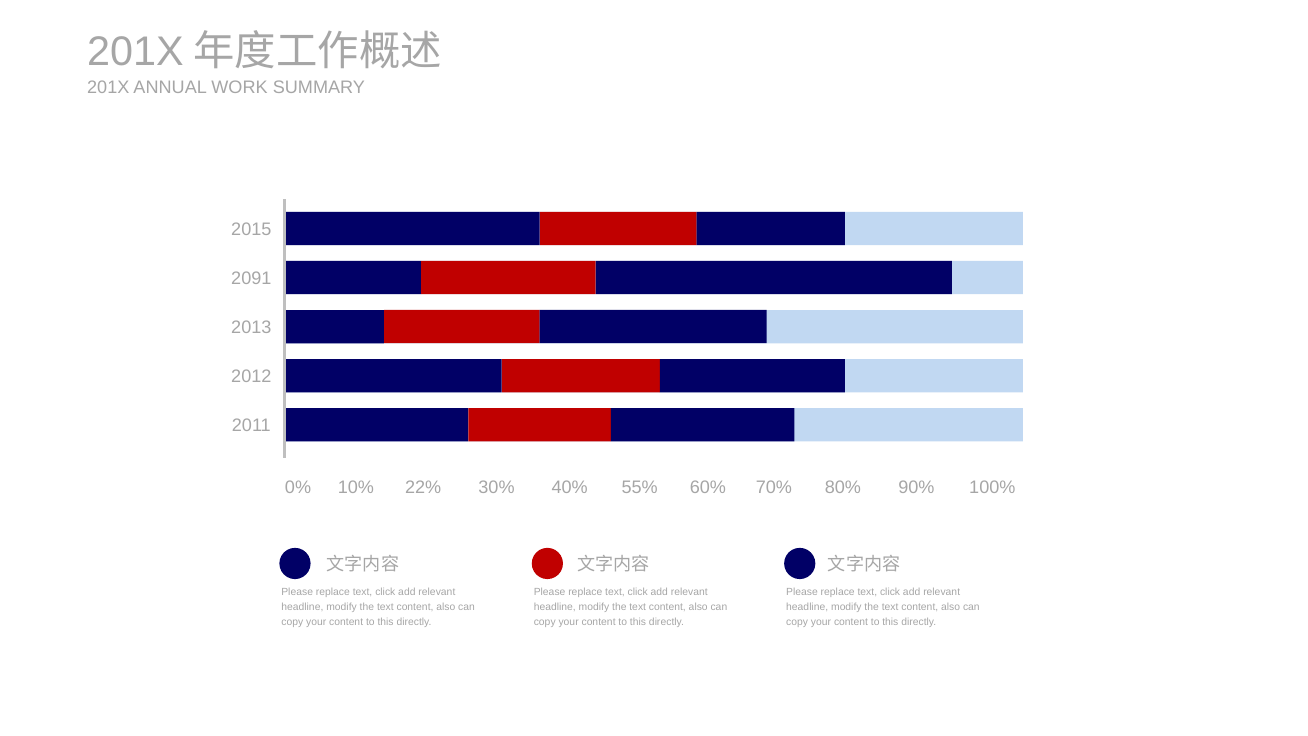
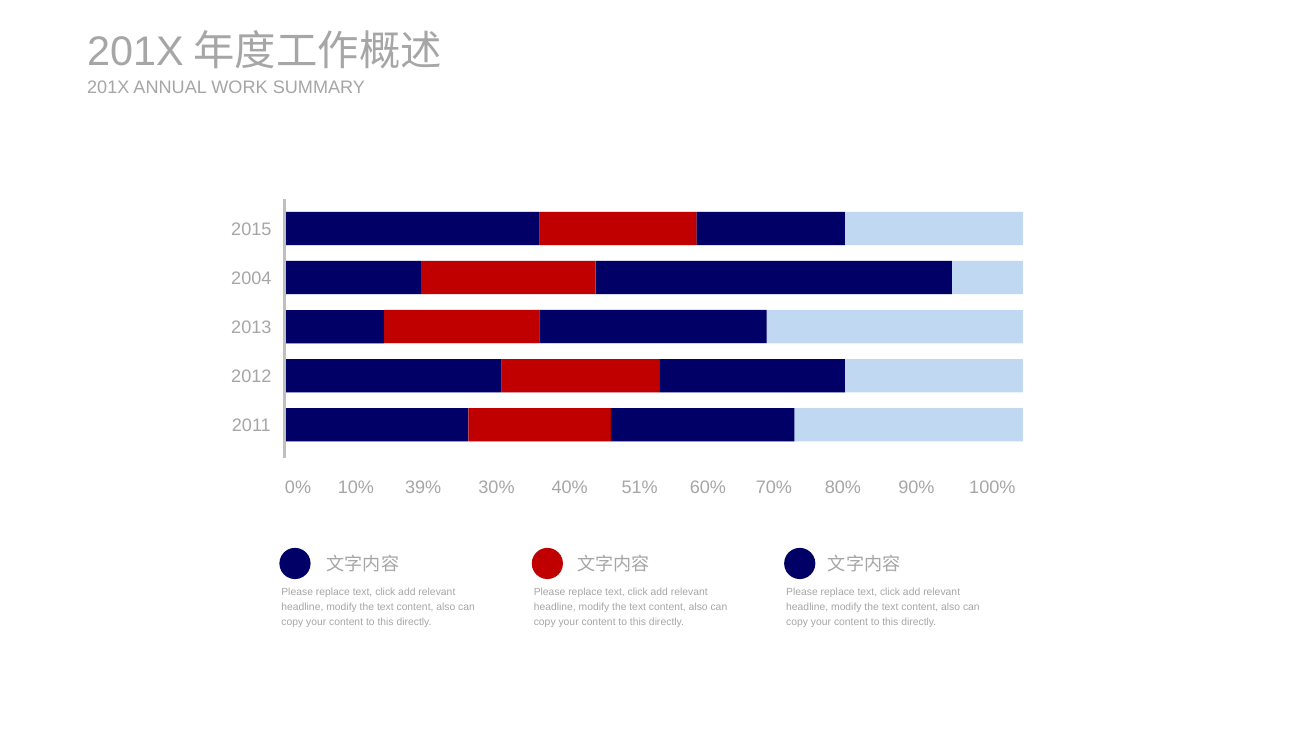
2091: 2091 -> 2004
22%: 22% -> 39%
55%: 55% -> 51%
